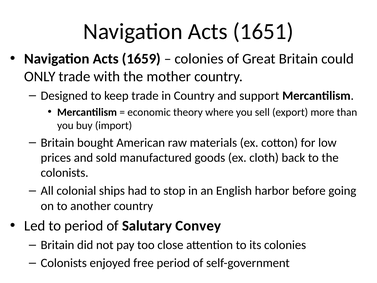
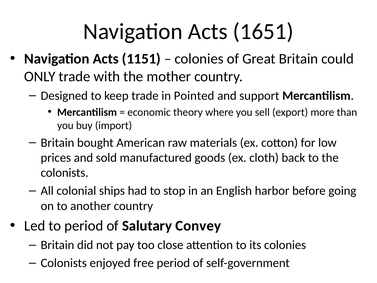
1659: 1659 -> 1151
in Country: Country -> Pointed
